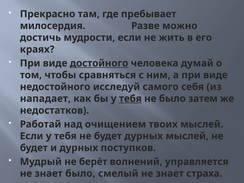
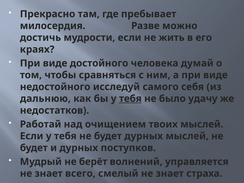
достойного underline: present -> none
нападает: нападает -> дальнюю
затем: затем -> удачу
знает было: было -> всего
